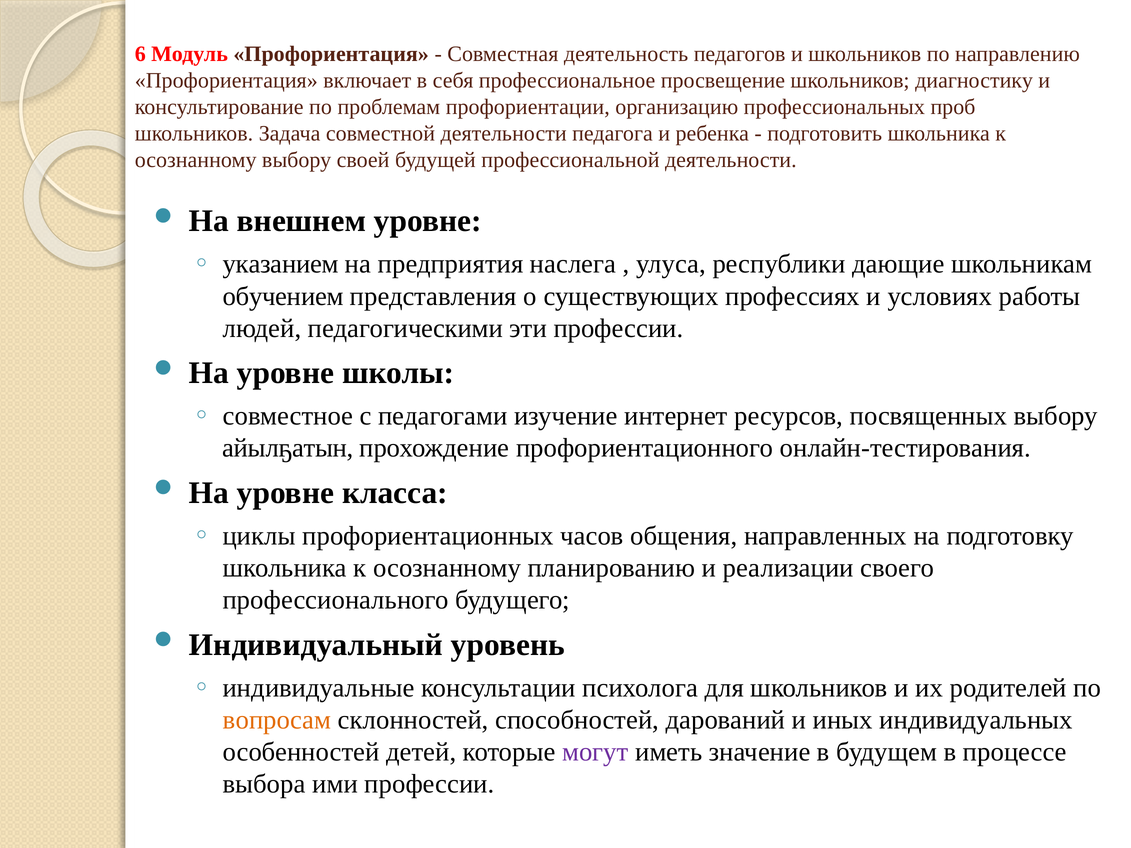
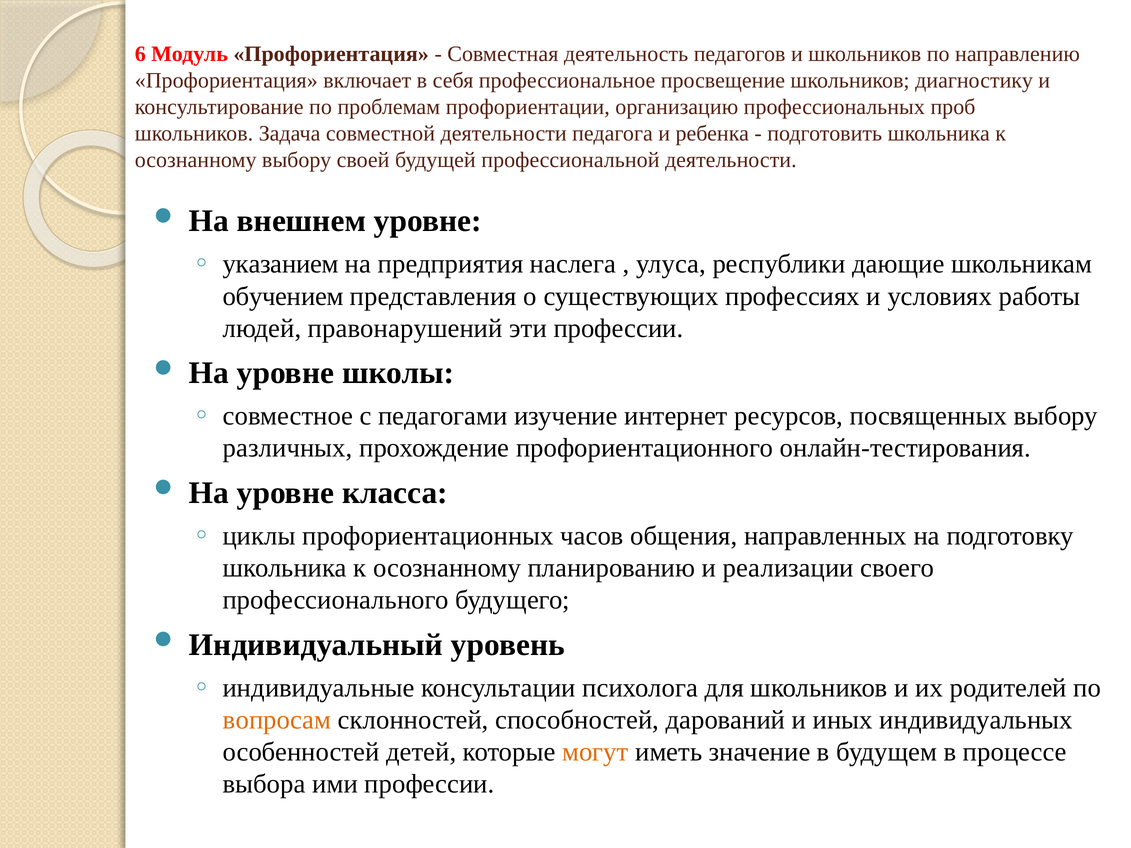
педагогическими: педагогическими -> правонарушений
айылҕатын: айылҕатын -> различных
могут colour: purple -> orange
